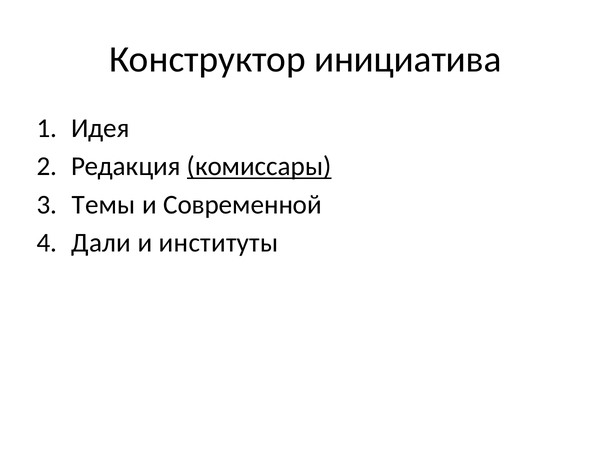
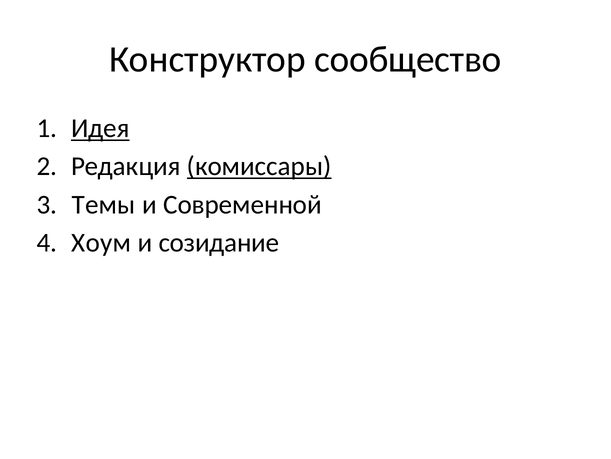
инициатива: инициатива -> сообщество
Идея underline: none -> present
Дали: Дали -> Хоум
институты: институты -> созидание
